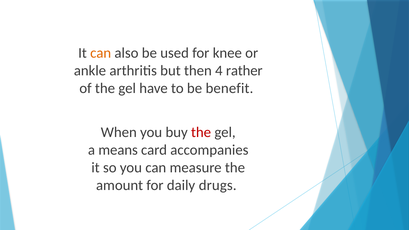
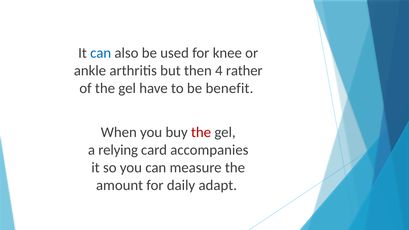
can at (101, 53) colour: orange -> blue
means: means -> relying
drugs: drugs -> adapt
